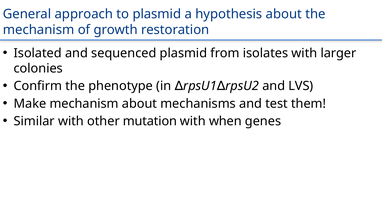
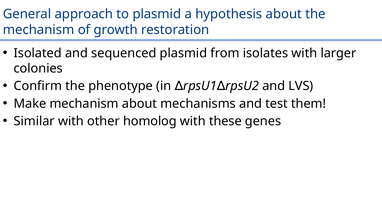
mutation: mutation -> homolog
when: when -> these
